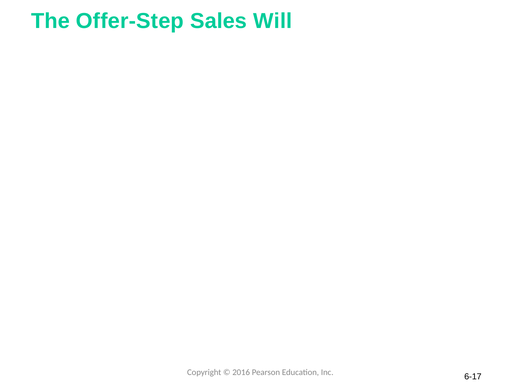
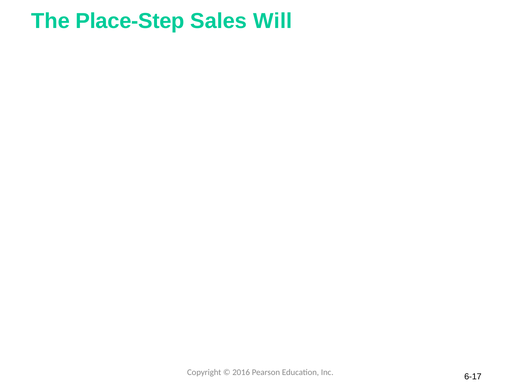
Offer-Step: Offer-Step -> Place-Step
